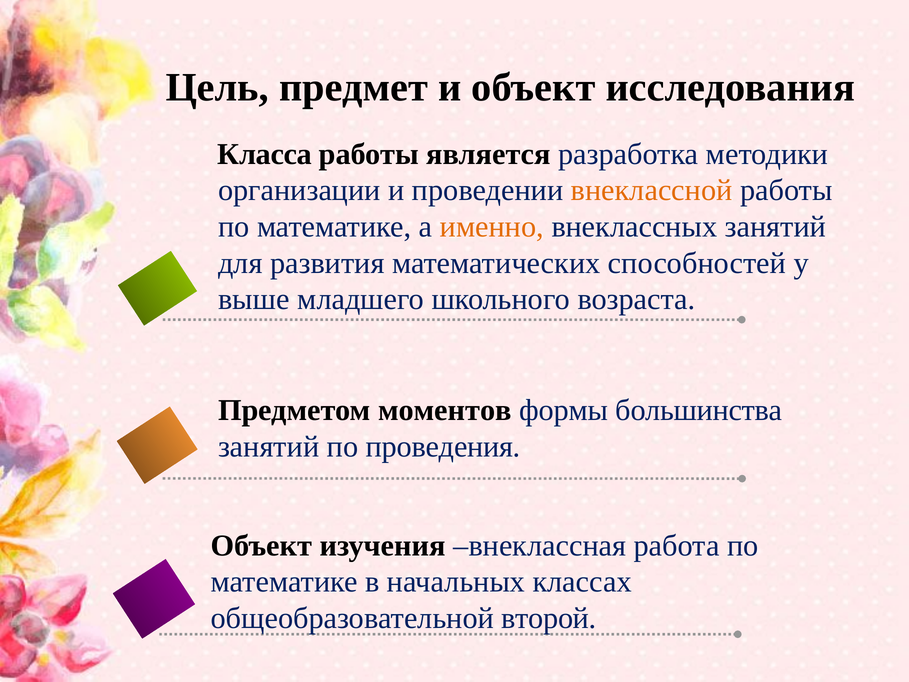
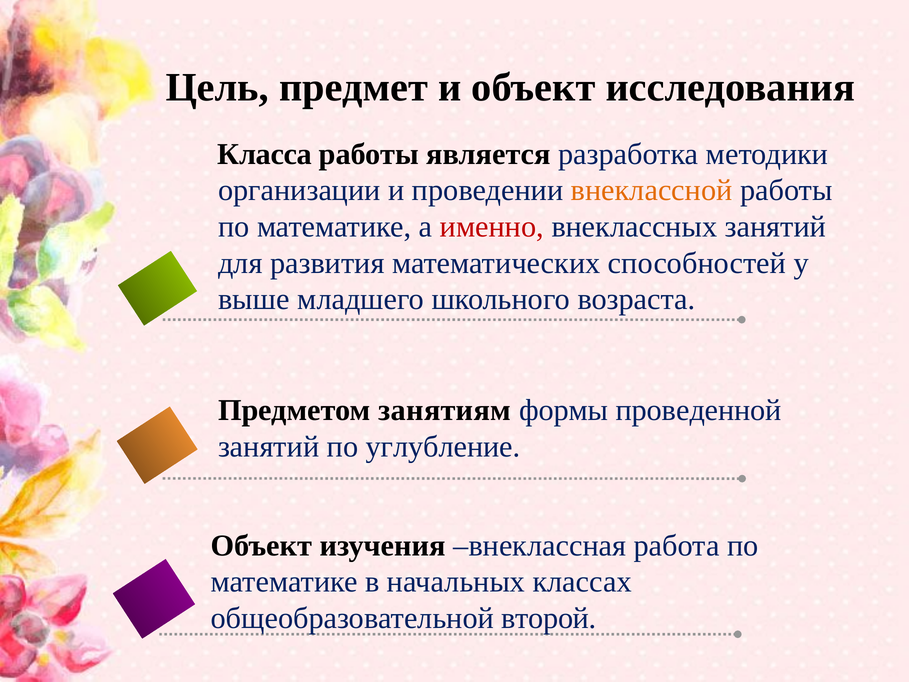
именно colour: orange -> red
моментов: моментов -> занятиям
большинства: большинства -> проведенной
проведения: проведения -> углубление
